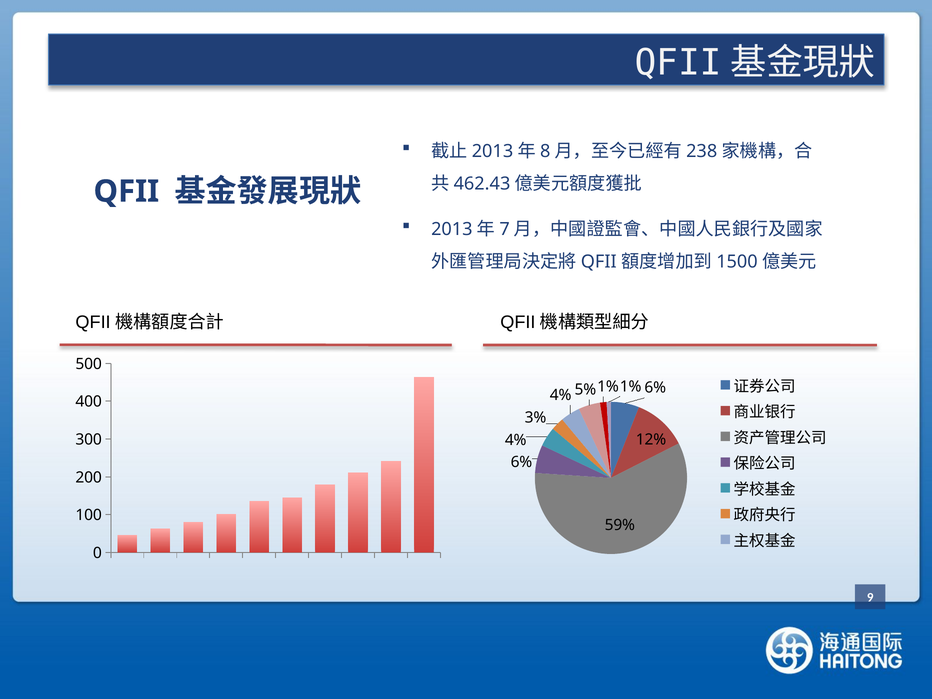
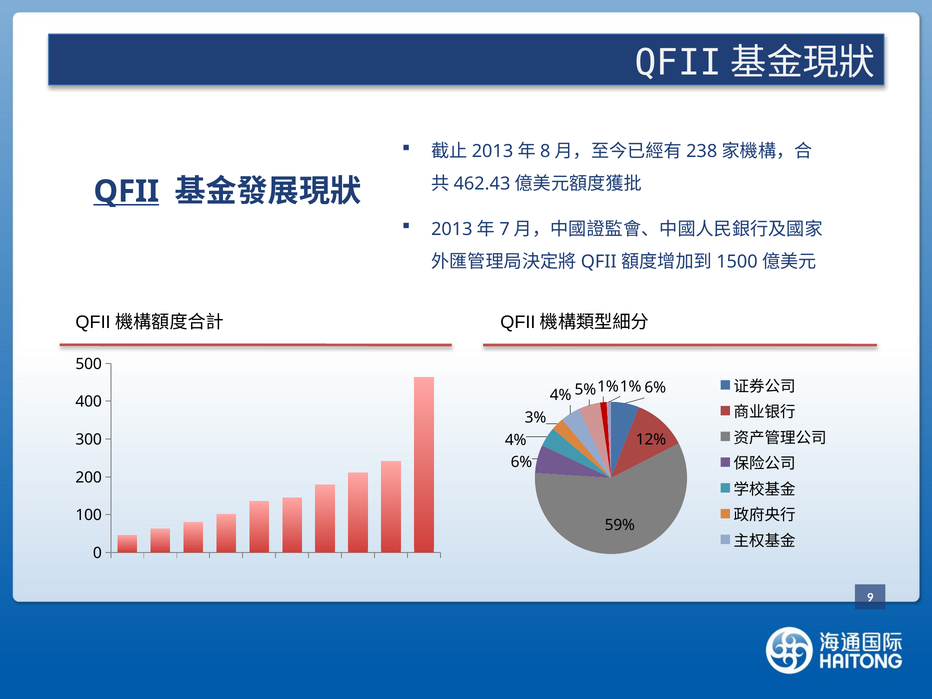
QFII underline: none -> present
